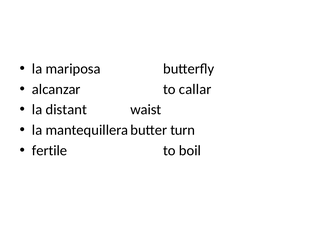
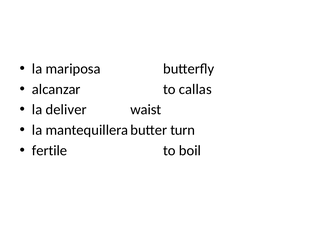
callar: callar -> callas
distant: distant -> deliver
